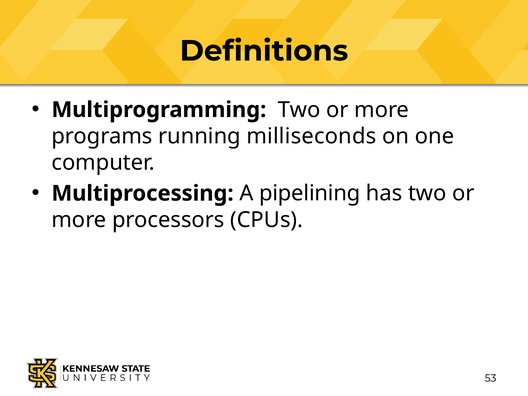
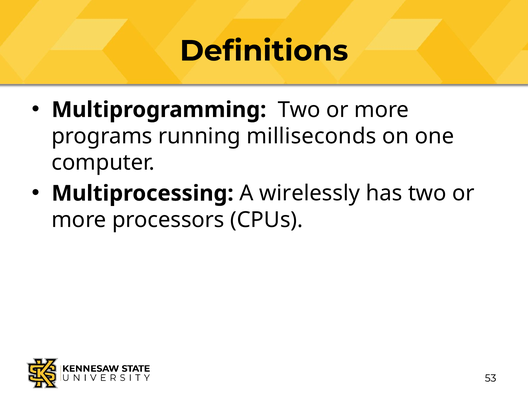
pipelining: pipelining -> wirelessly
